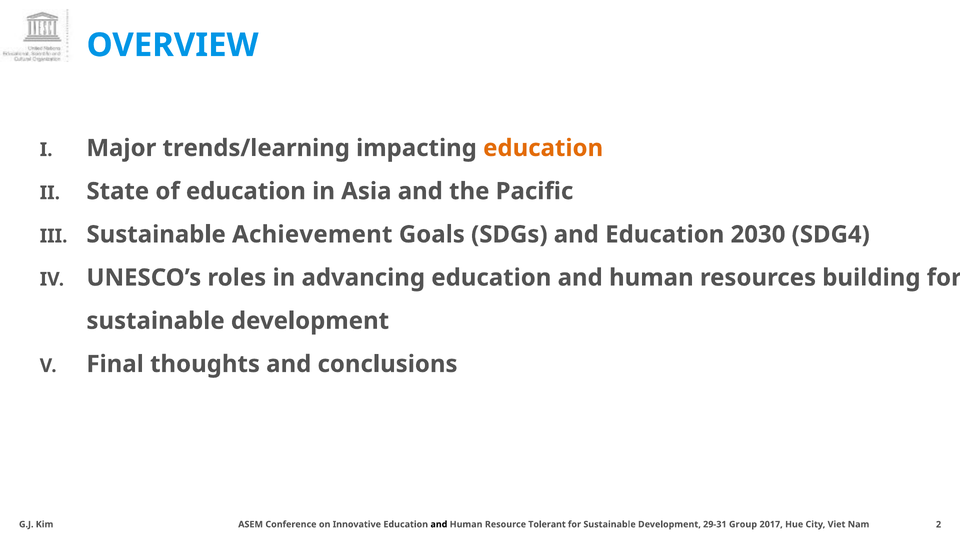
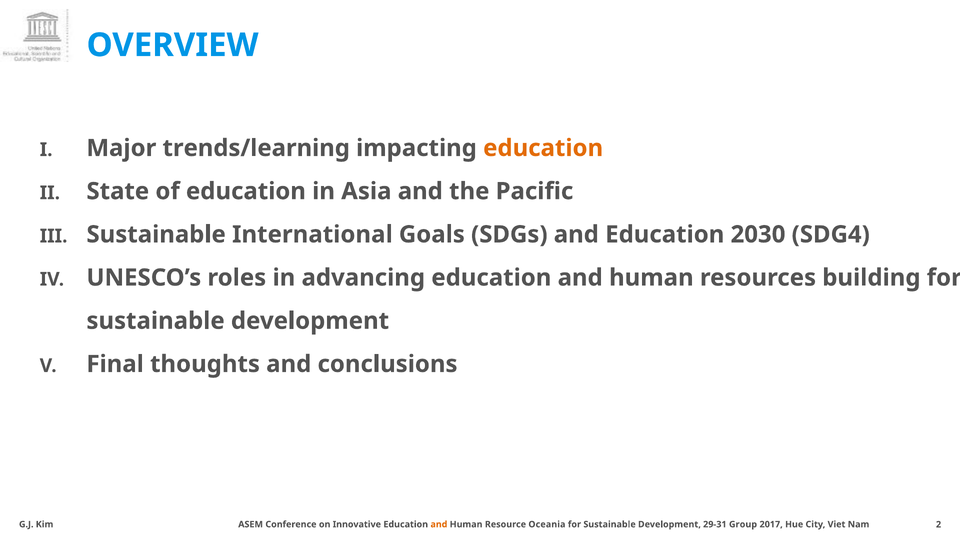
Achievement: Achievement -> International
and at (439, 524) colour: black -> orange
Tolerant: Tolerant -> Oceania
